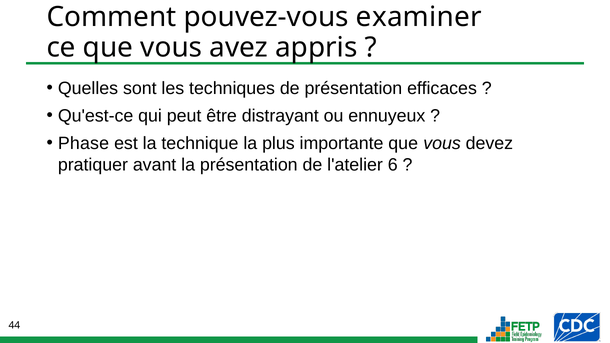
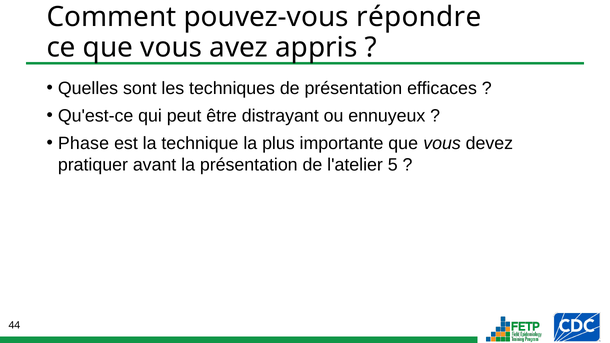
examiner: examiner -> répondre
6: 6 -> 5
